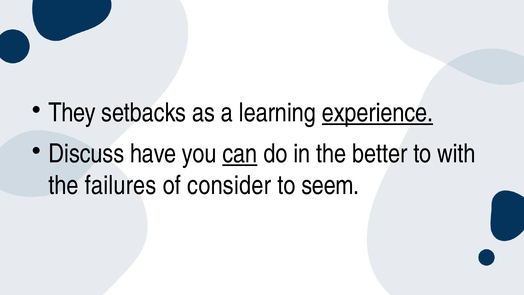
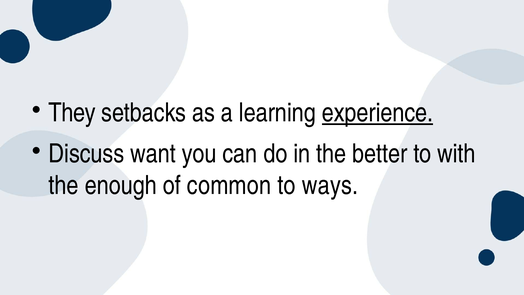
have: have -> want
can underline: present -> none
failures: failures -> enough
consider: consider -> common
seem: seem -> ways
